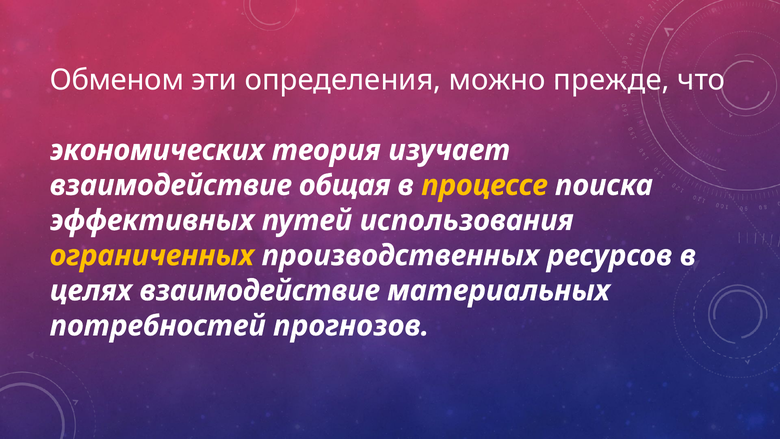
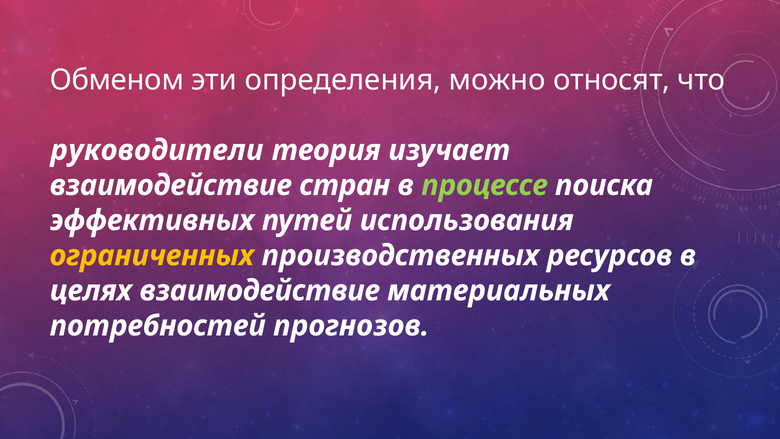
прежде: прежде -> относят
экономических: экономических -> руководители
общая: общая -> стран
процессе colour: yellow -> light green
